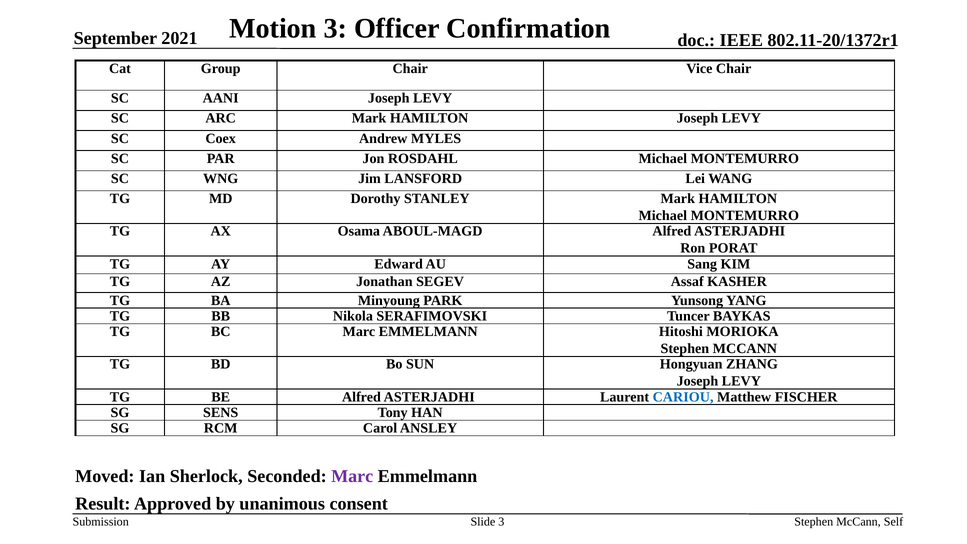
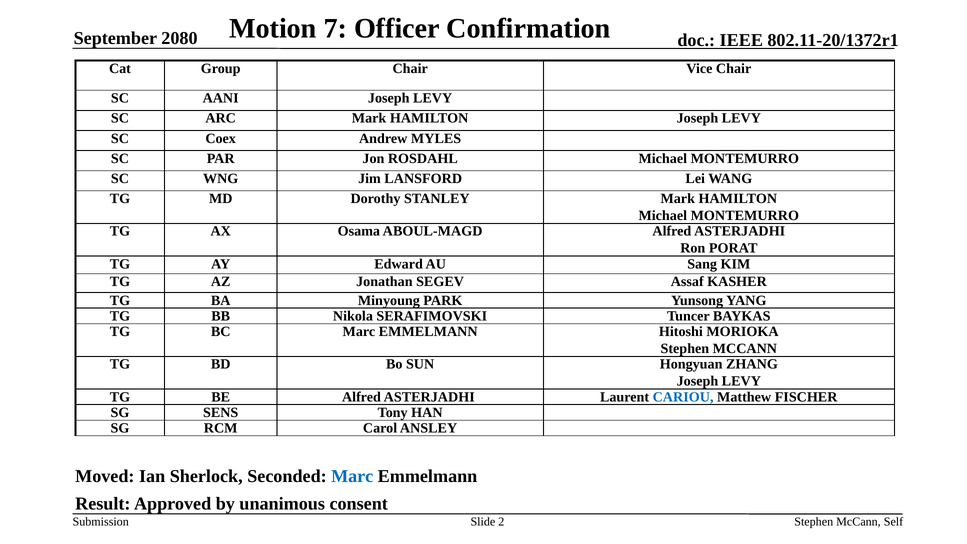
Motion 3: 3 -> 7
2021: 2021 -> 2080
Marc at (352, 476) colour: purple -> blue
Slide 3: 3 -> 2
